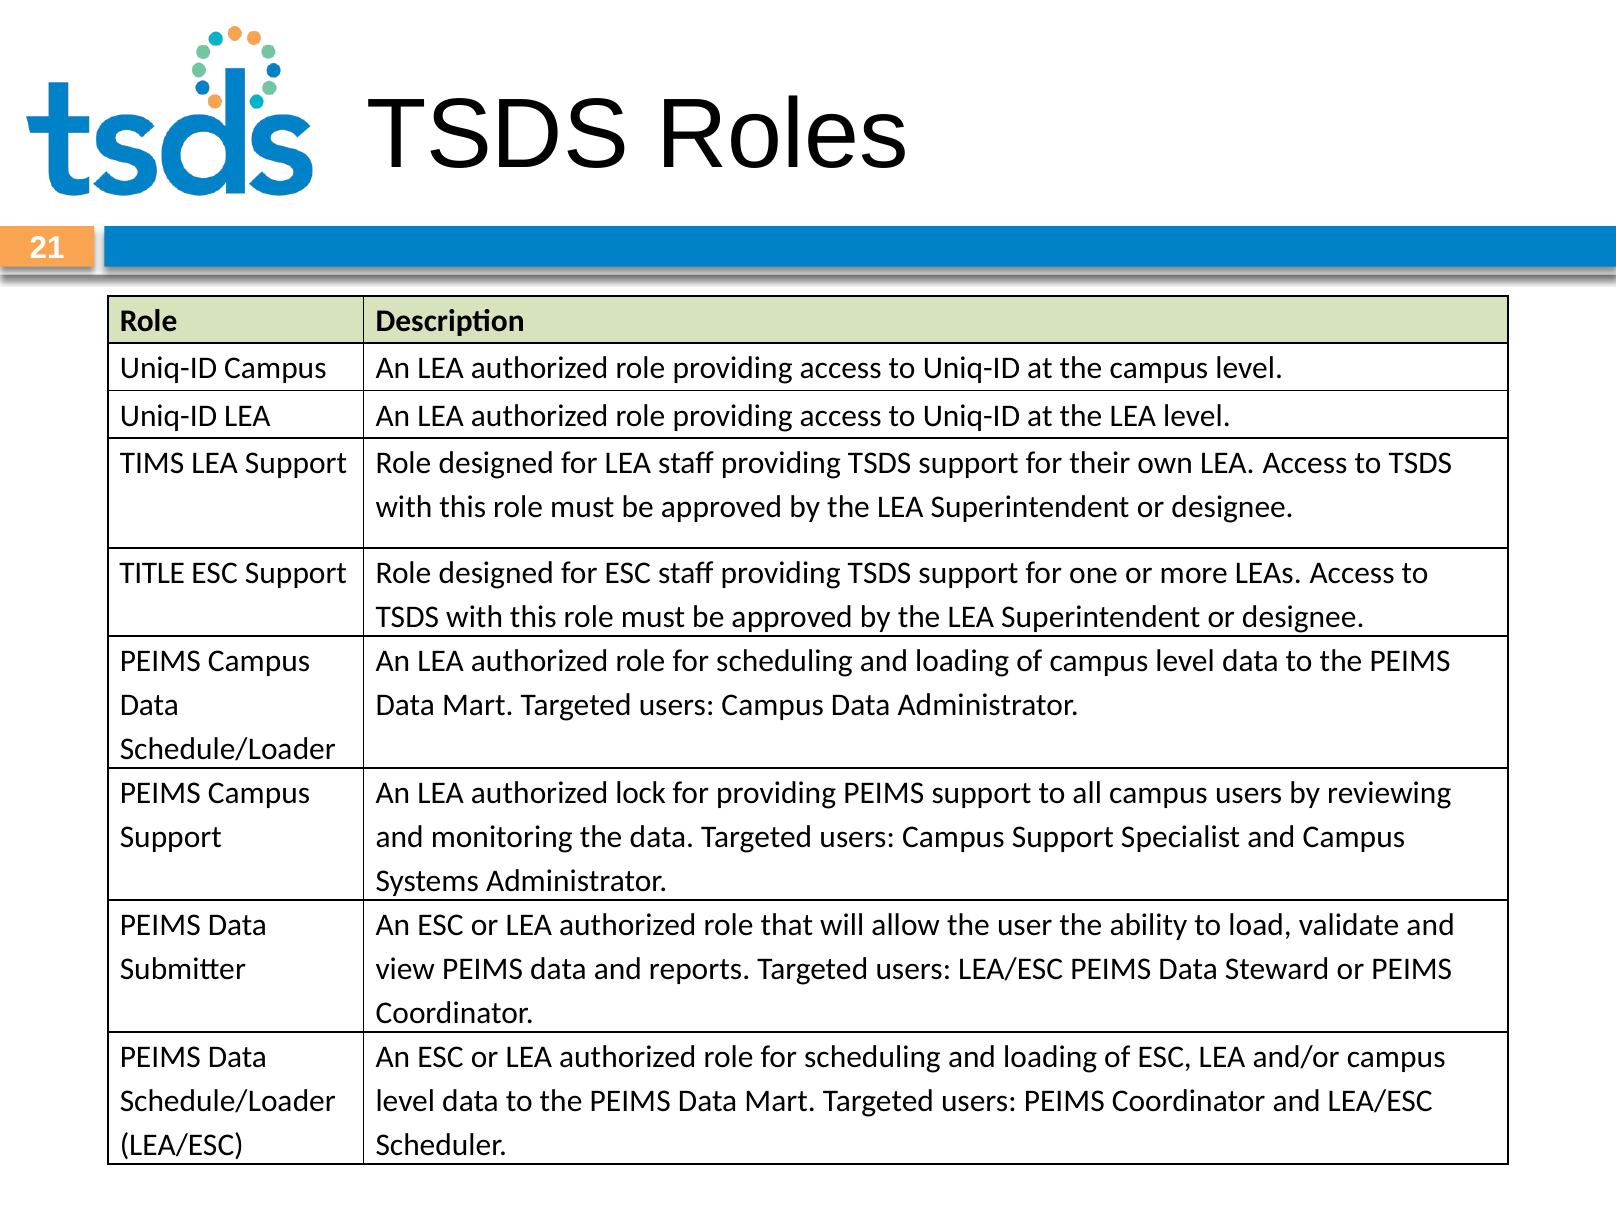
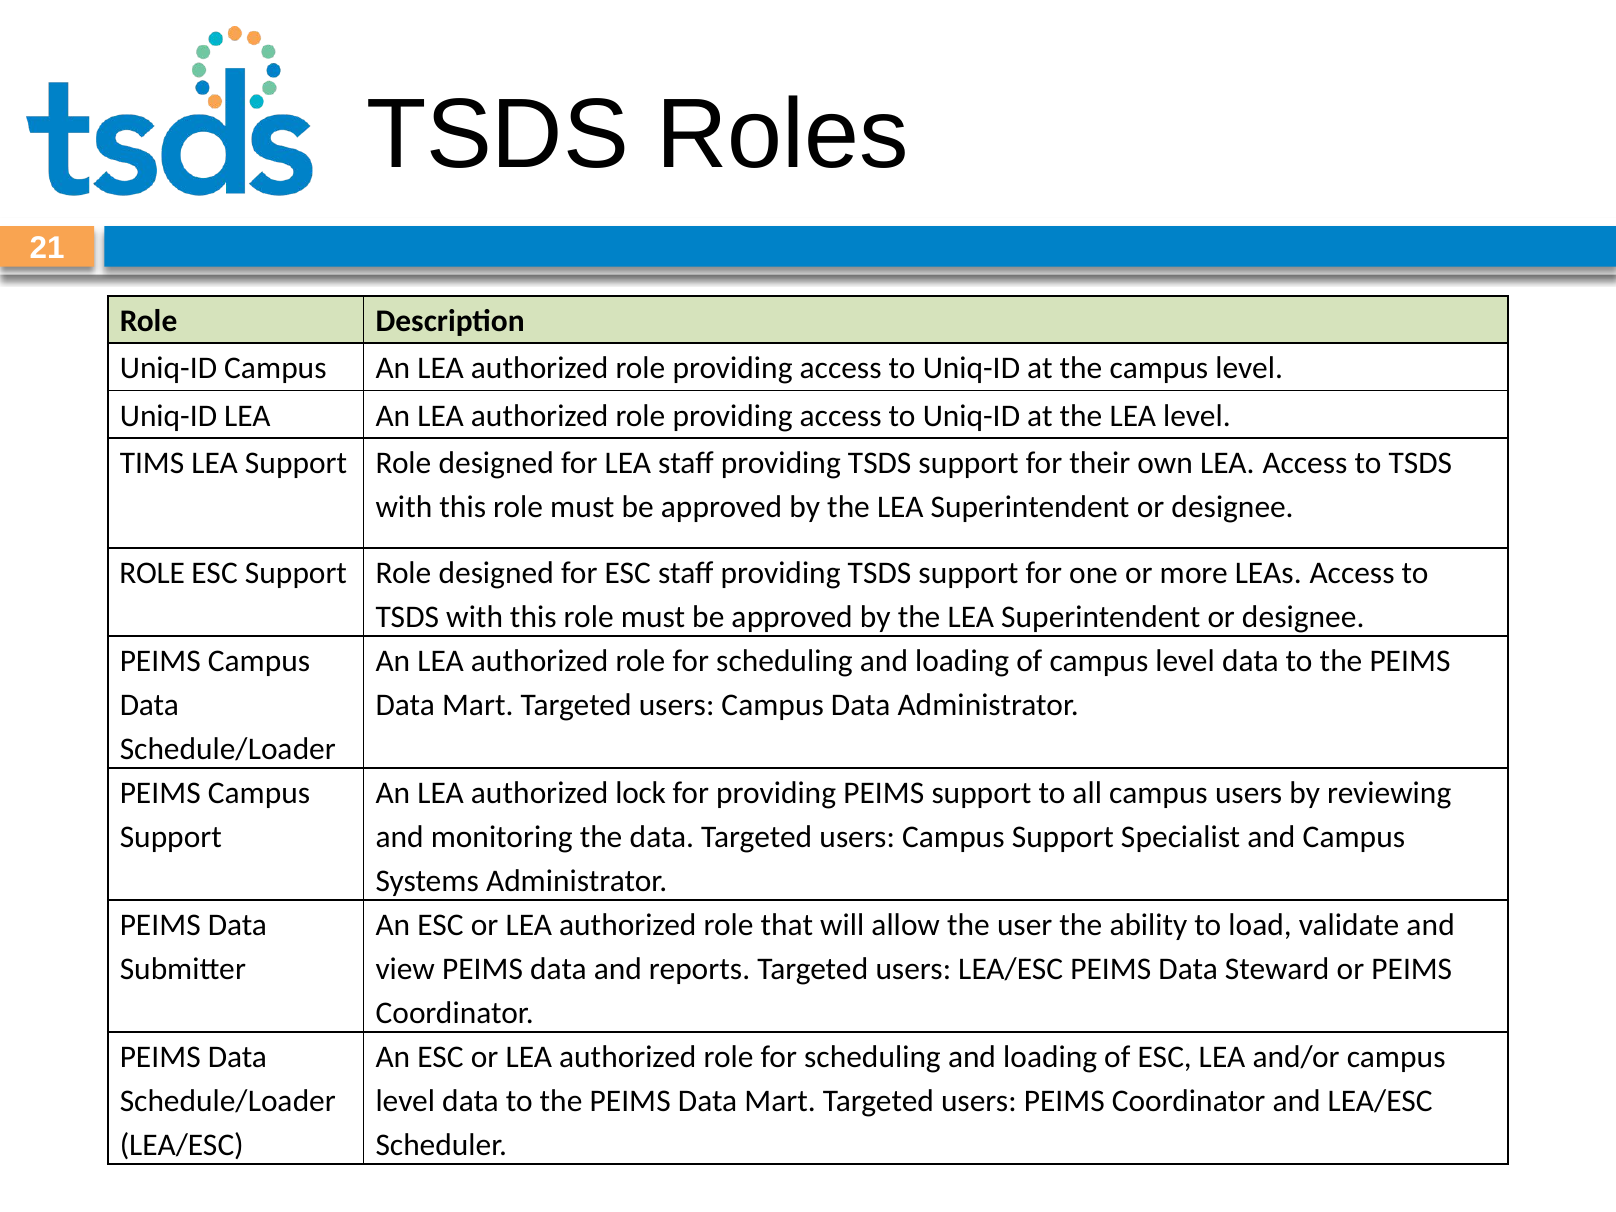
TITLE at (152, 573): TITLE -> ROLE
